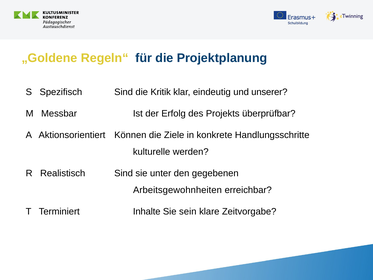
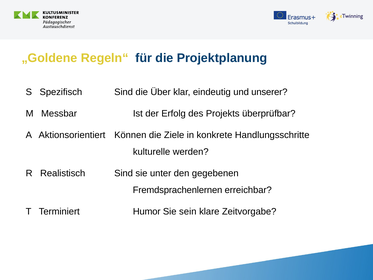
Kritik: Kritik -> Über
Arbeitsgewohnheiten: Arbeitsgewohnheiten -> Fremdsprachenlernen
Inhalte: Inhalte -> Humor
